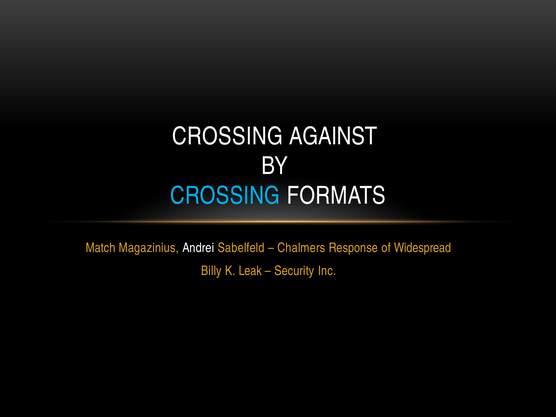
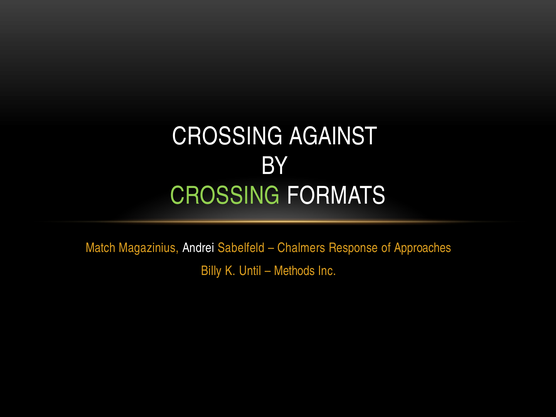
CROSSING at (225, 196) colour: light blue -> light green
Widespread: Widespread -> Approaches
Leak: Leak -> Until
Security: Security -> Methods
